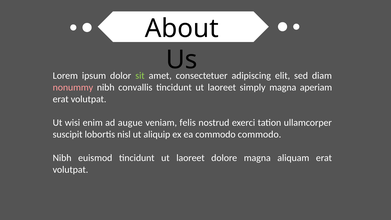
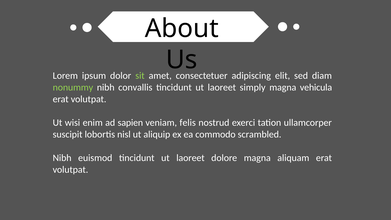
nonummy colour: pink -> light green
aperiam: aperiam -> vehicula
augue: augue -> sapien
commodo commodo: commodo -> scrambled
